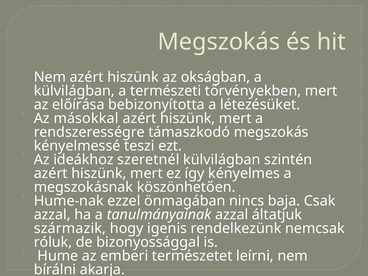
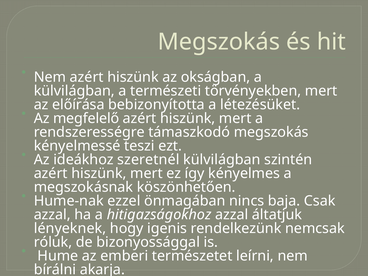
másokkal: másokkal -> megfelelő
tanulmányainak: tanulmányainak -> hitigazságokhoz
származik: származik -> lényeknek
